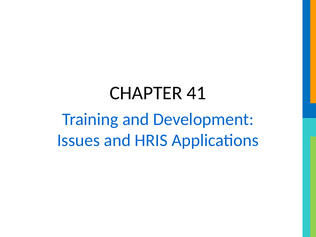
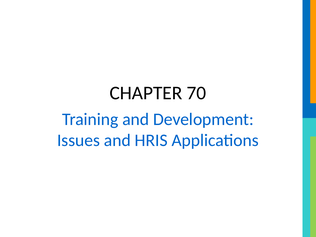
41: 41 -> 70
